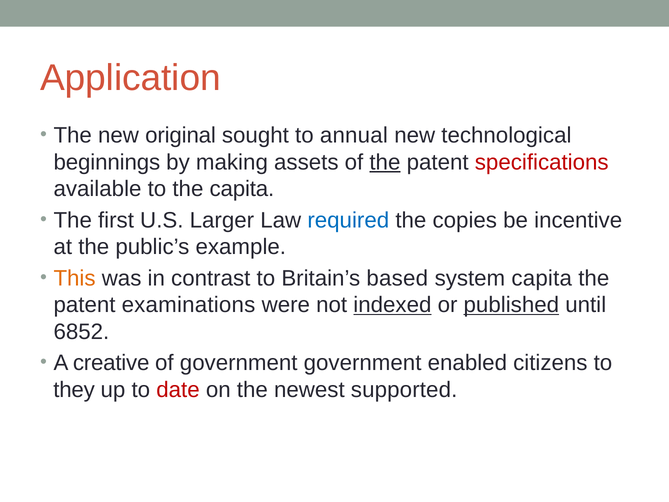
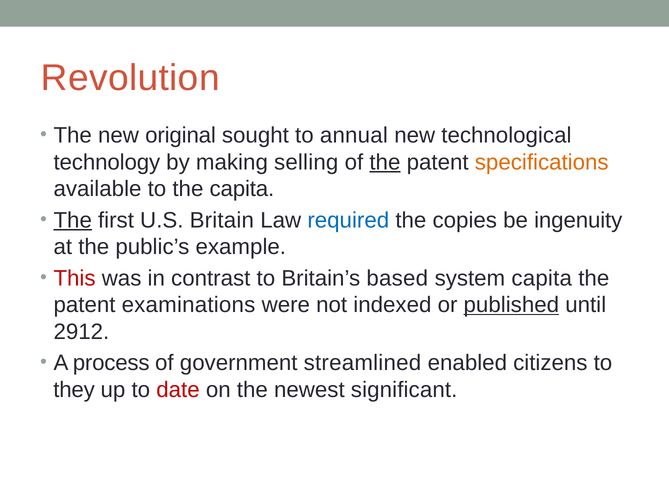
Application: Application -> Revolution
beginnings: beginnings -> technology
assets: assets -> selling
specifications colour: red -> orange
The at (73, 220) underline: none -> present
Larger: Larger -> Britain
incentive: incentive -> ingenuity
This colour: orange -> red
indexed underline: present -> none
6852: 6852 -> 2912
creative: creative -> process
government government: government -> streamlined
supported: supported -> significant
